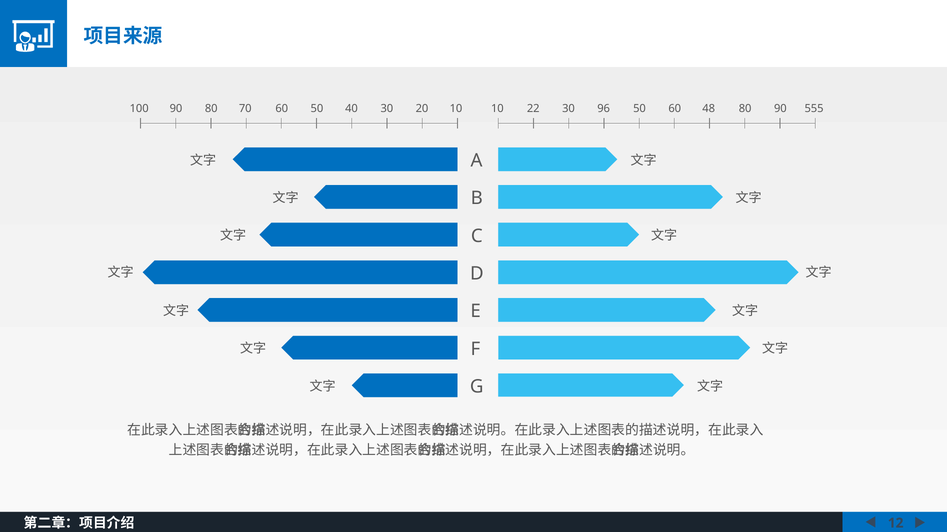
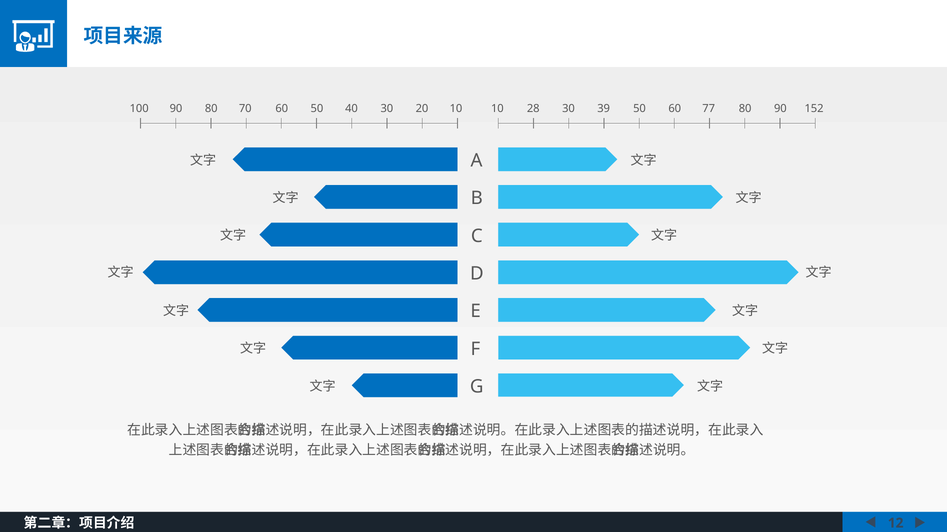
22: 22 -> 28
96: 96 -> 39
48: 48 -> 77
555: 555 -> 152
